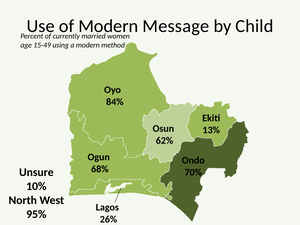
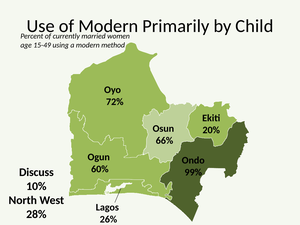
Message: Message -> Primarily
84%: 84% -> 72%
13%: 13% -> 20%
62%: 62% -> 66%
68%: 68% -> 60%
Unsure: Unsure -> Discuss
70%: 70% -> 99%
95%: 95% -> 28%
